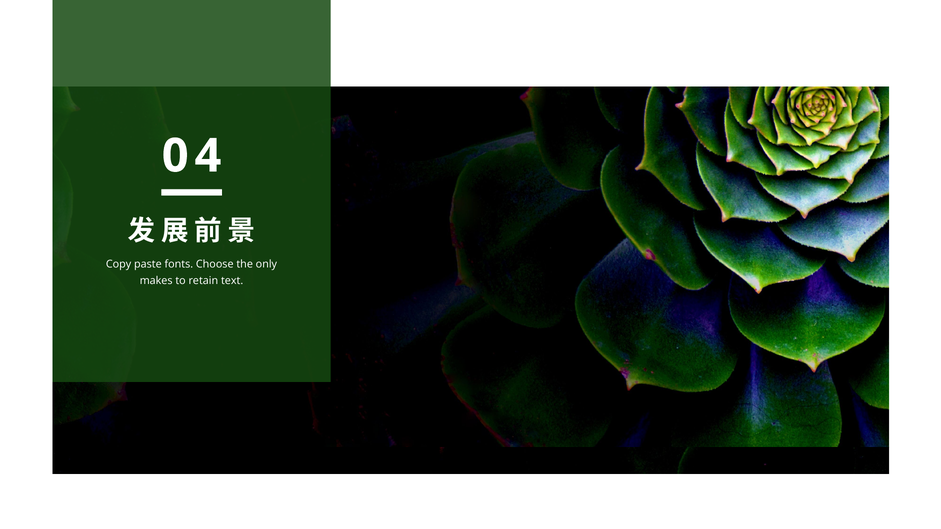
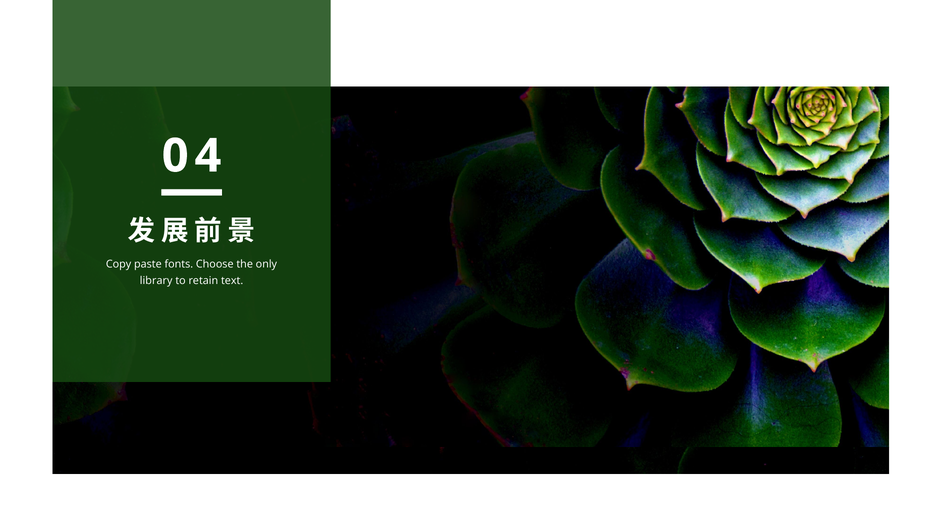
makes: makes -> library
